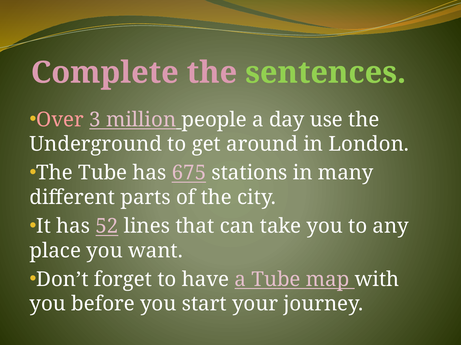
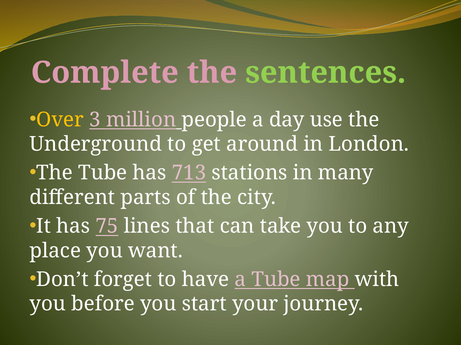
Over colour: pink -> yellow
675: 675 -> 713
52: 52 -> 75
